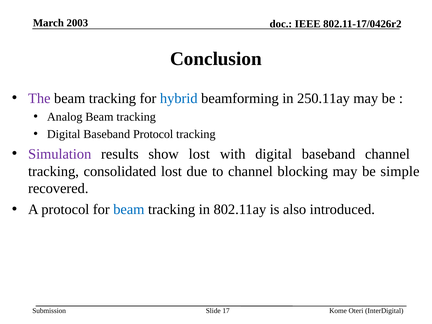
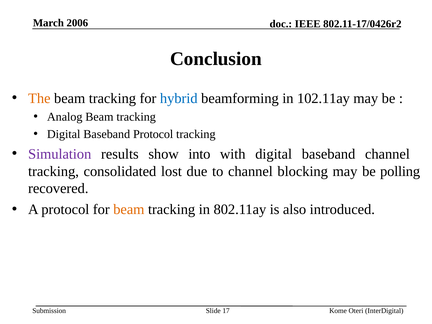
2003: 2003 -> 2006
The colour: purple -> orange
250.11ay: 250.11ay -> 102.11ay
show lost: lost -> into
simple: simple -> polling
beam at (129, 209) colour: blue -> orange
